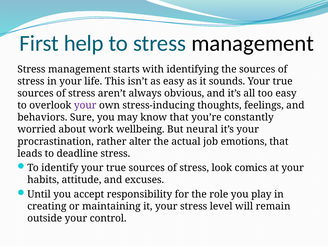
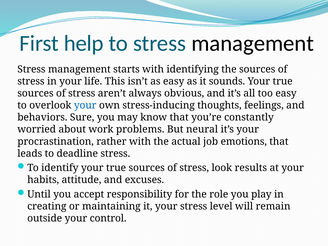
your at (85, 105) colour: purple -> blue
wellbeing: wellbeing -> problems
rather alter: alter -> with
comics: comics -> results
